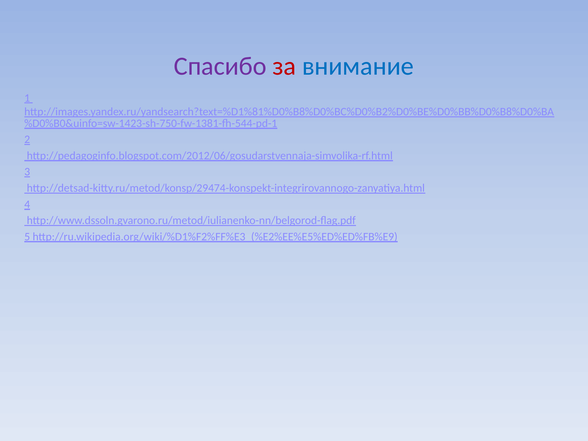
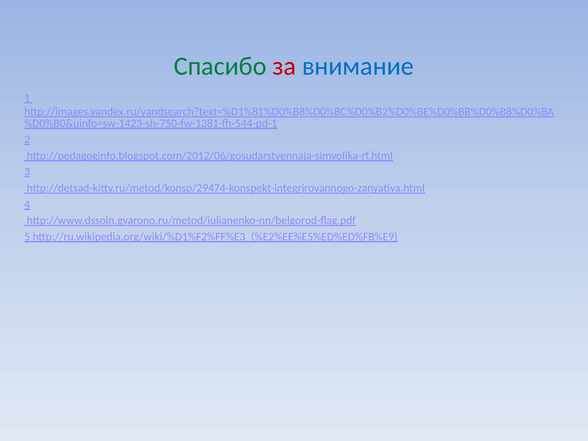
Спасибо colour: purple -> green
